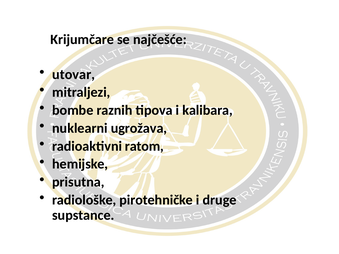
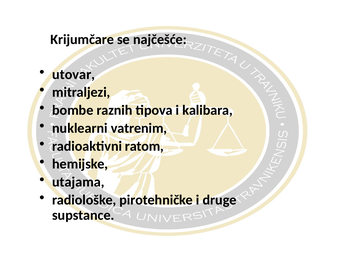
ugrožava: ugrožava -> vatrenim
prisutna: prisutna -> utajama
